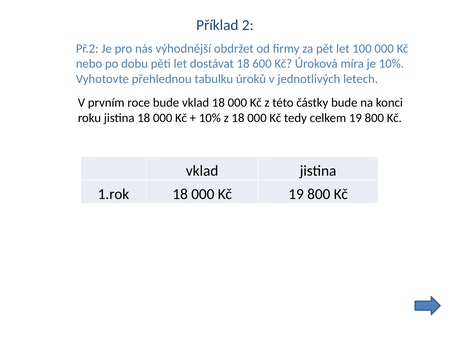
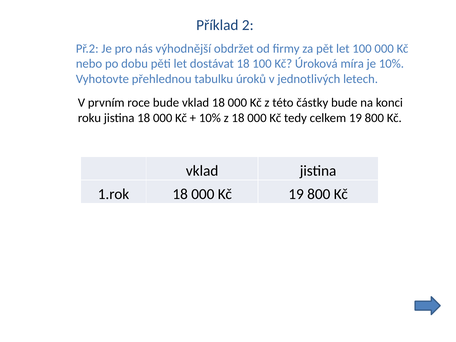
18 600: 600 -> 100
